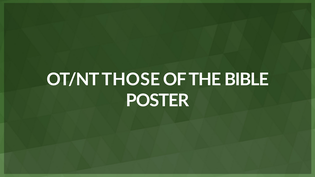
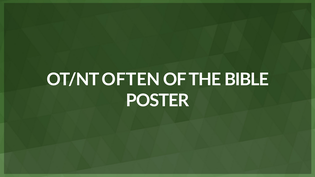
THOSE: THOSE -> OFTEN
